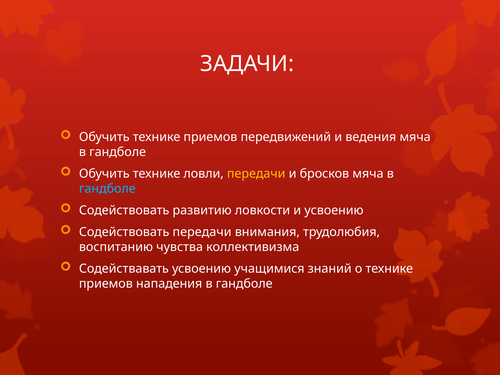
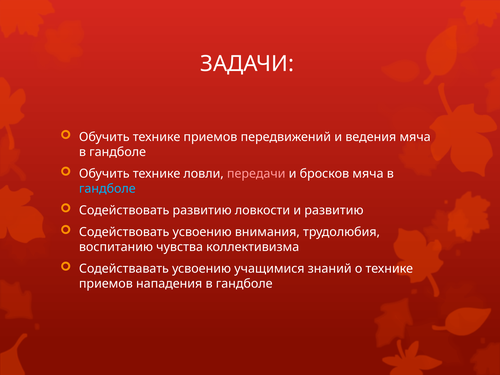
передачи at (256, 174) colour: yellow -> pink
и усвоению: усвоению -> развитию
Содействовать передачи: передачи -> усвоению
